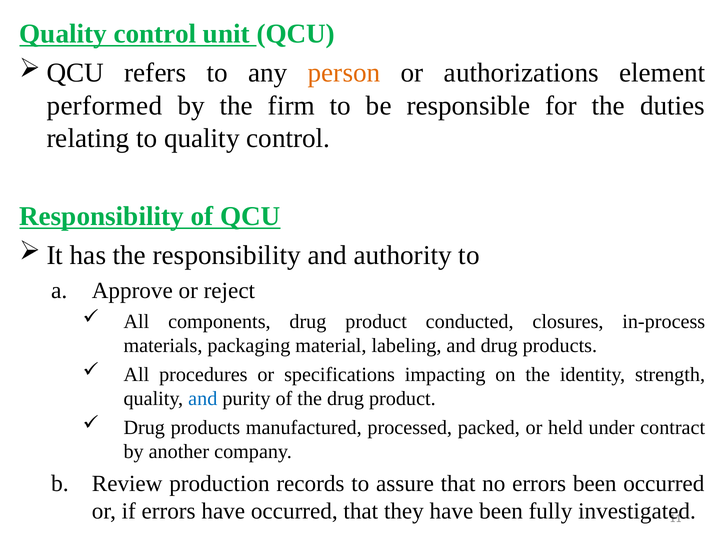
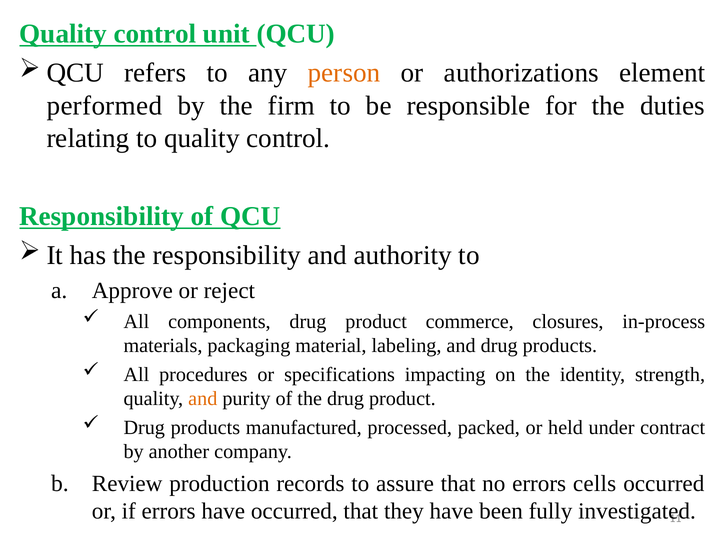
conducted: conducted -> commerce
and at (203, 399) colour: blue -> orange
errors been: been -> cells
